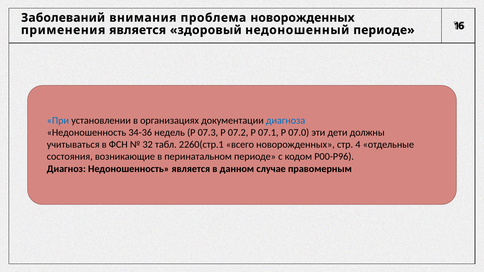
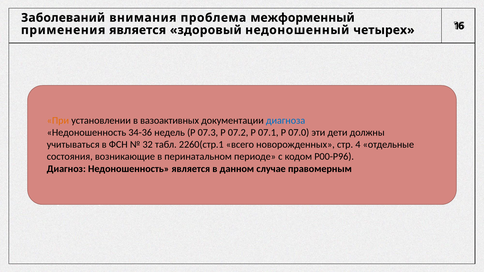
проблема новорожденных: новорожденных -> межформенный
недоношенный периоде: периоде -> четырех
При at (58, 120) colour: blue -> orange
организациях: организациях -> вазоактивных
